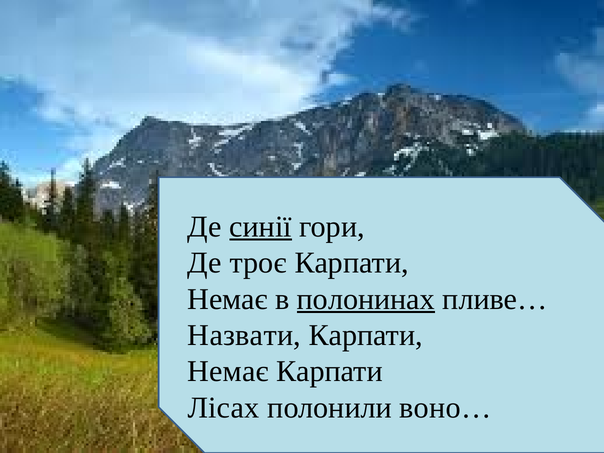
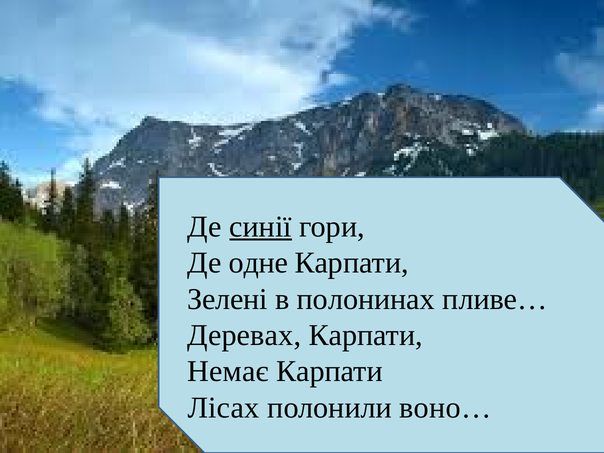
троє: троє -> одне
Немає at (228, 299): Немає -> Зелені
полонинах underline: present -> none
Назвати: Назвати -> Деревах
